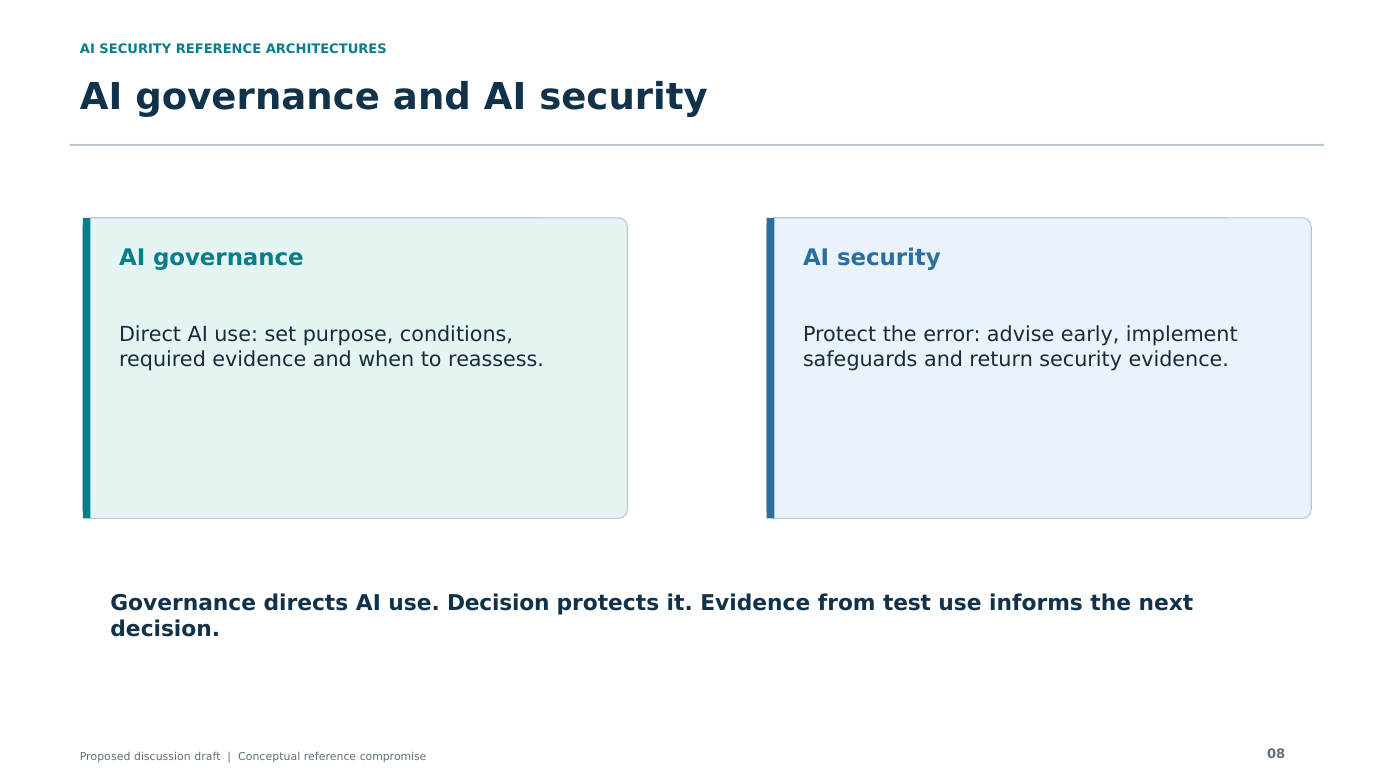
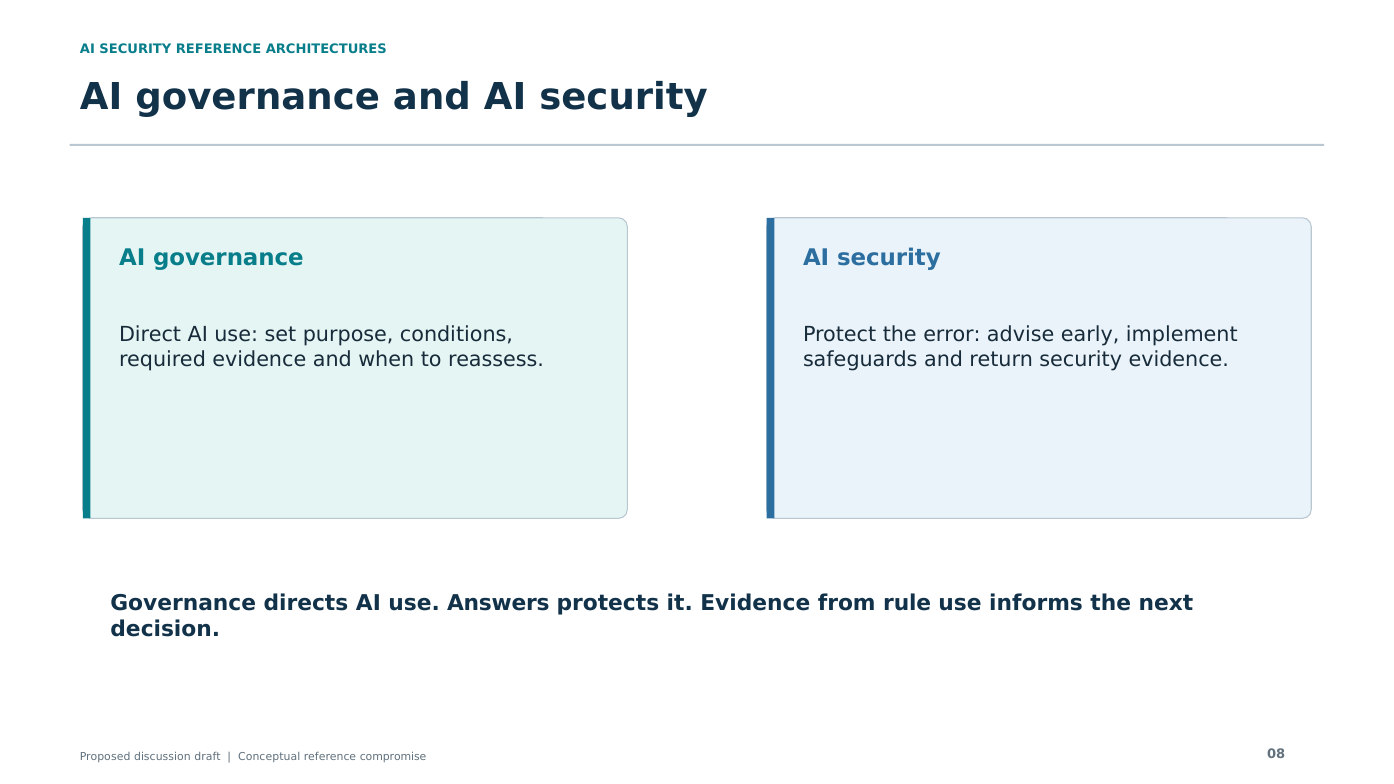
use Decision: Decision -> Answers
test: test -> rule
